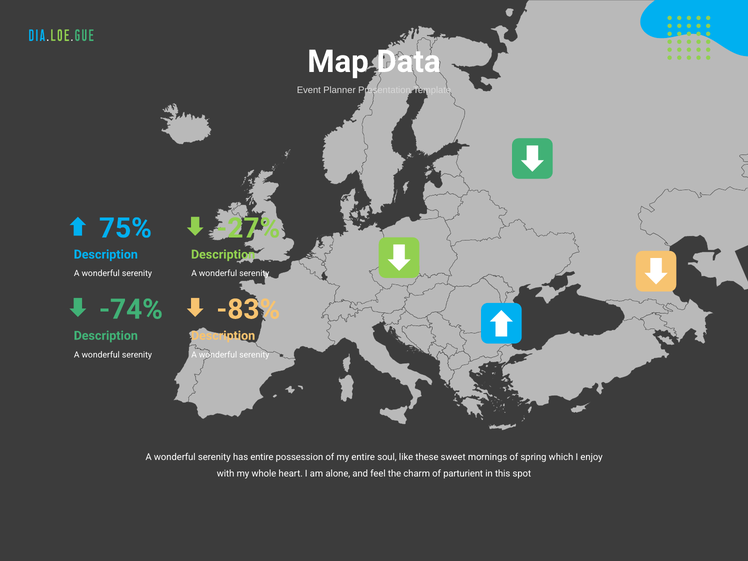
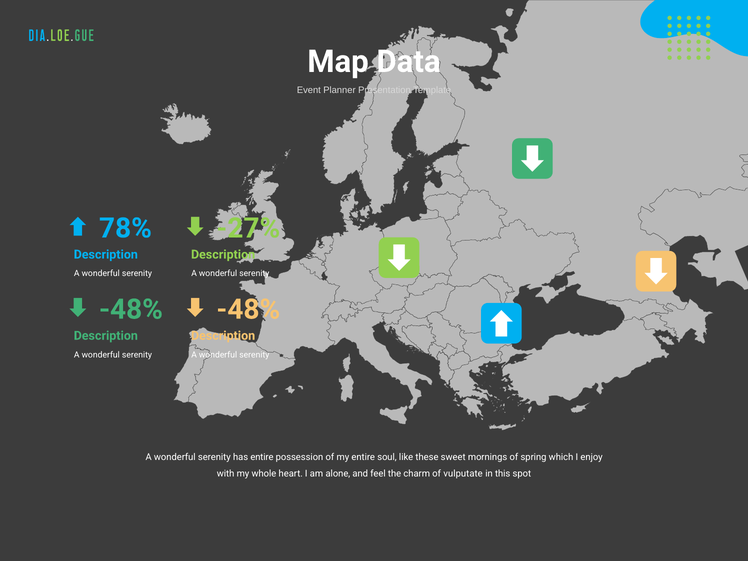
75%: 75% -> 78%
-74% at (131, 309): -74% -> -48%
-83% at (248, 309): -83% -> -48%
parturient: parturient -> vulputate
